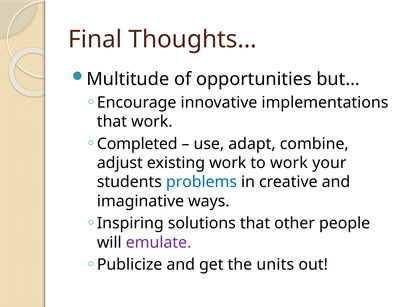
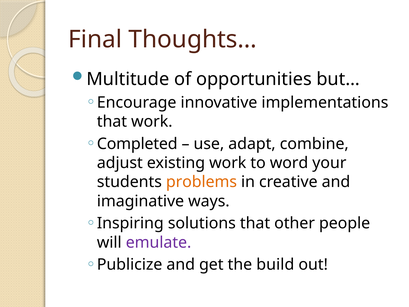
to work: work -> word
problems colour: blue -> orange
units: units -> build
